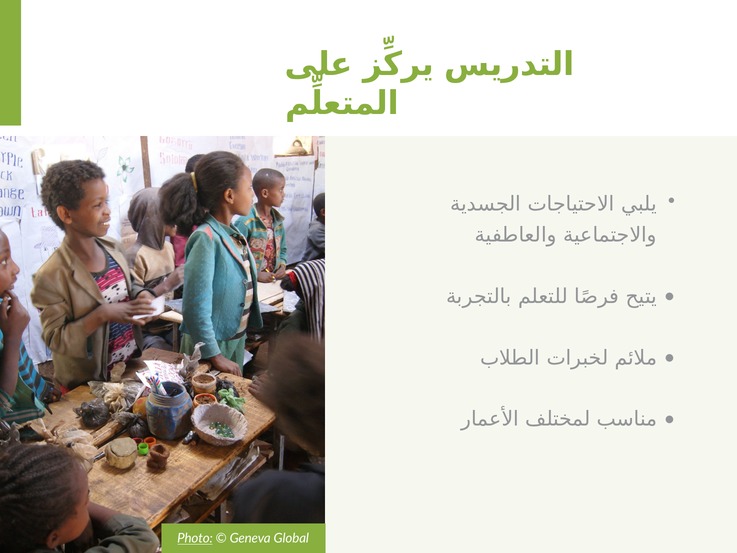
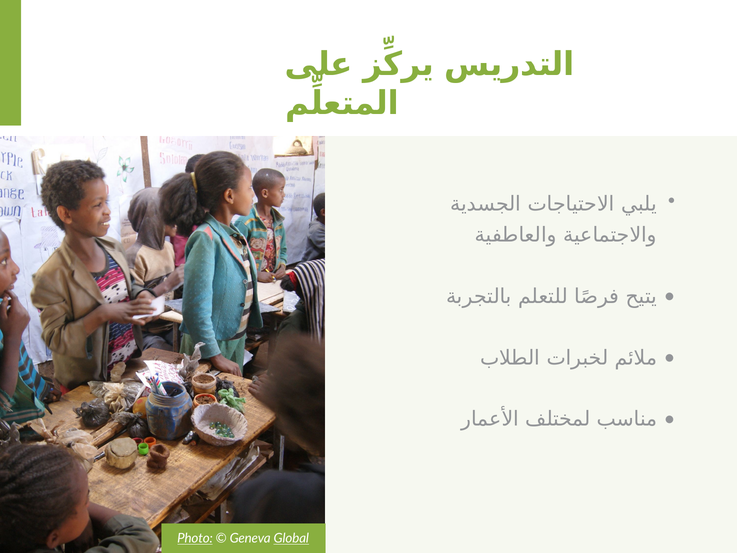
Global underline: none -> present
